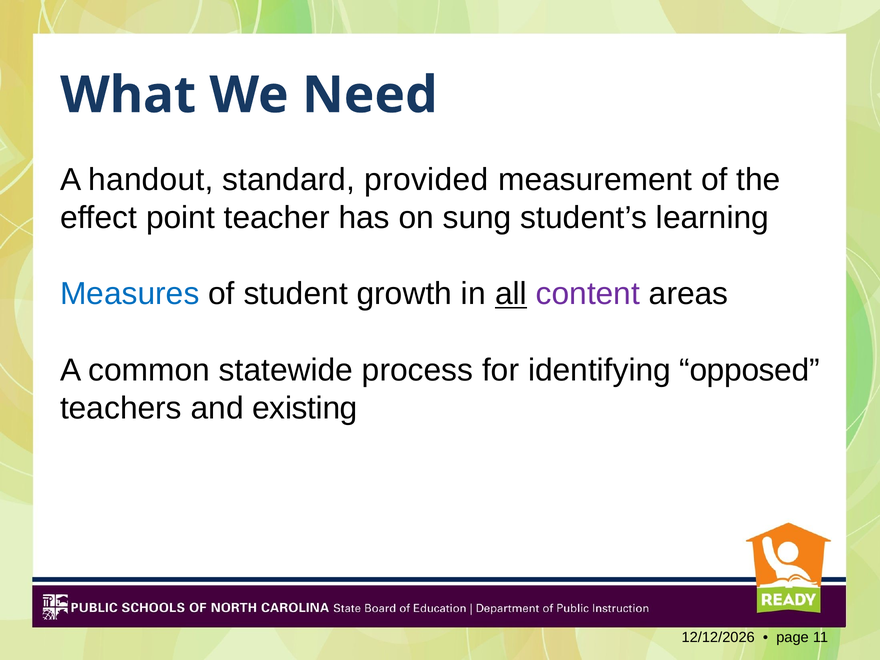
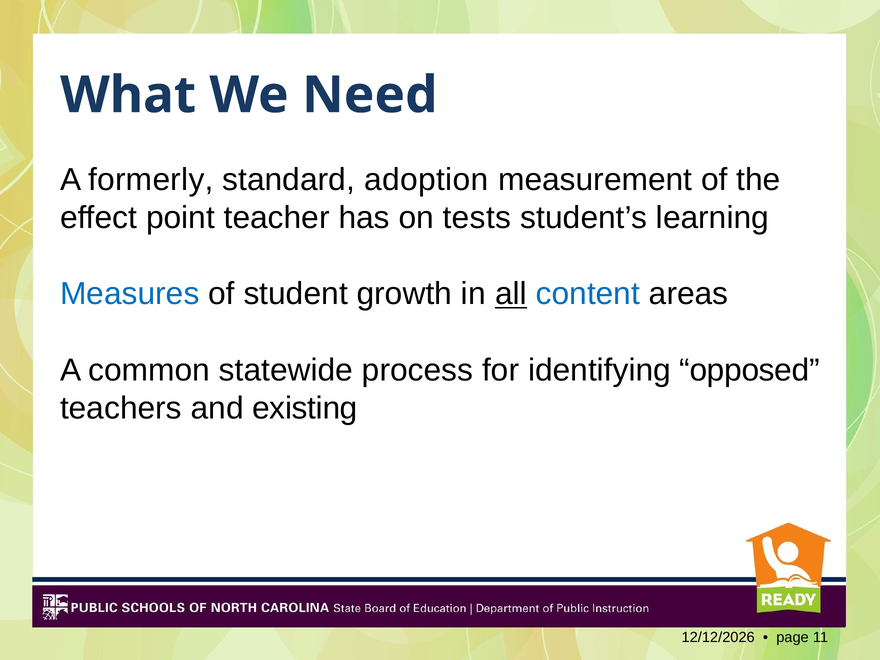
handout: handout -> formerly
provided: provided -> adoption
sung: sung -> tests
content colour: purple -> blue
